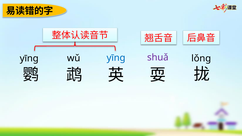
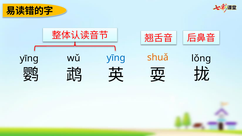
shuǎ colour: purple -> orange
